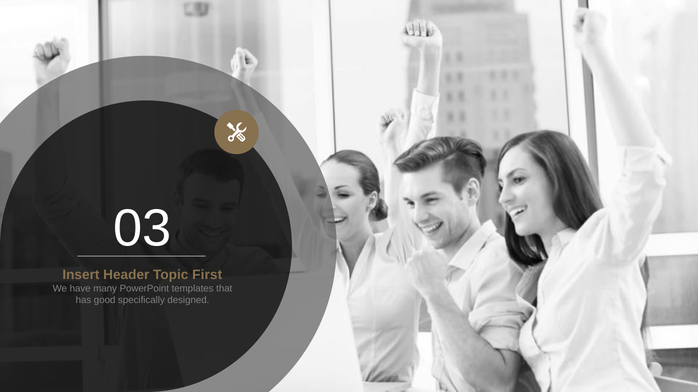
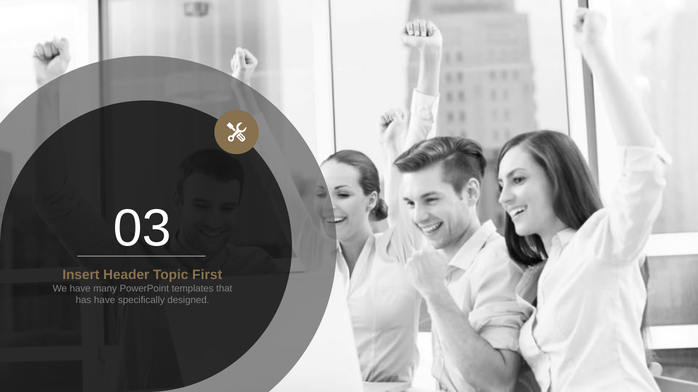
has good: good -> have
